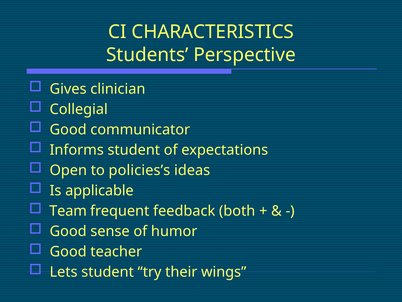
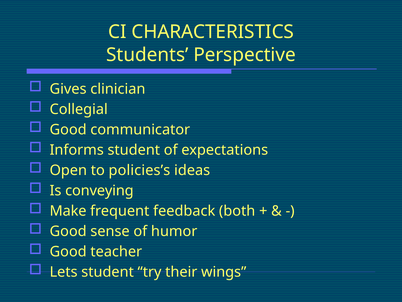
applicable: applicable -> conveying
Team: Team -> Make
